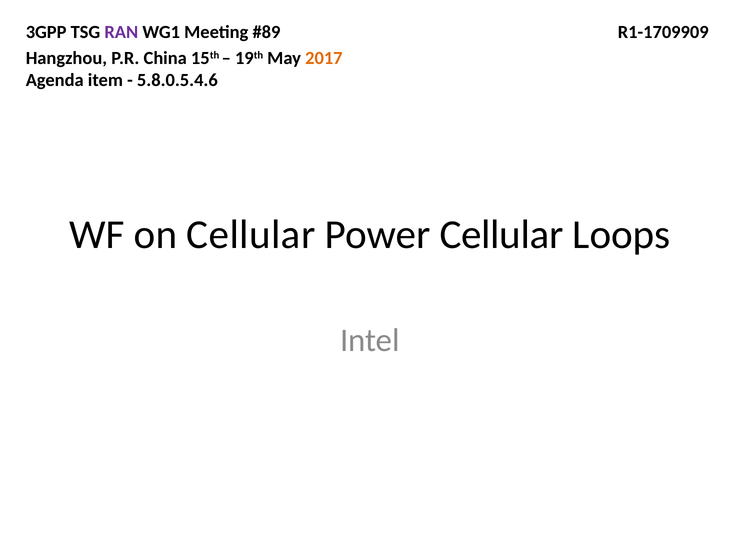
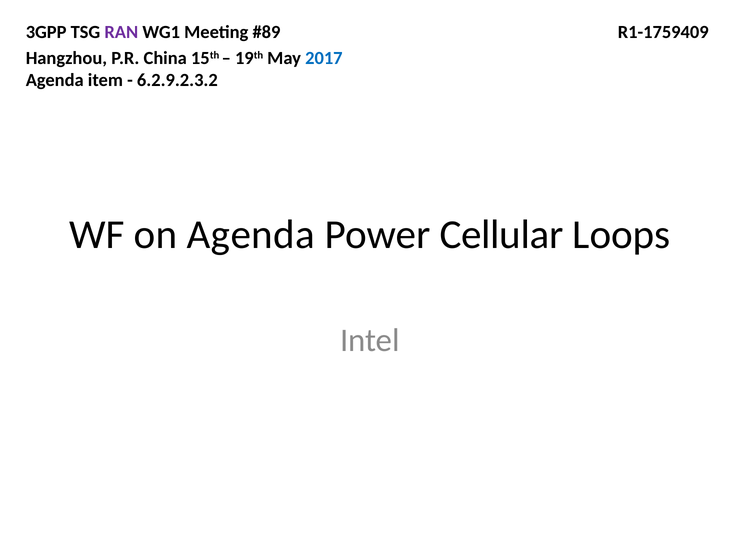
R1-1709909: R1-1709909 -> R1-1759409
2017 colour: orange -> blue
5.8.0.5.4.6: 5.8.0.5.4.6 -> 6.2.9.2.3.2
on Cellular: Cellular -> Agenda
